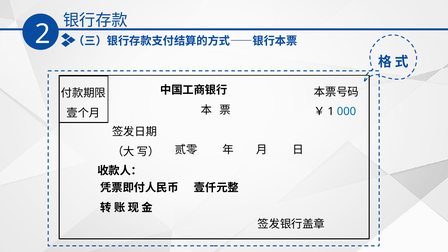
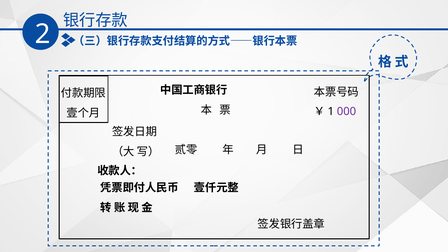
000 colour: blue -> purple
